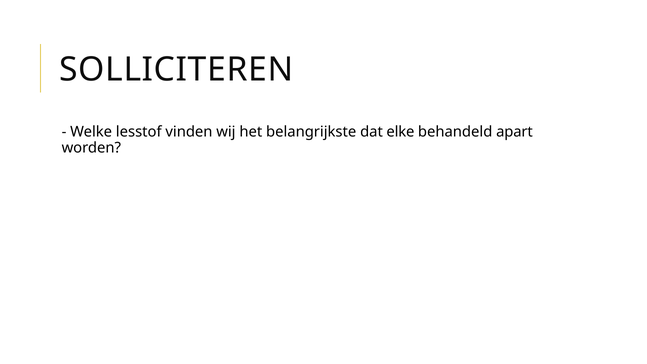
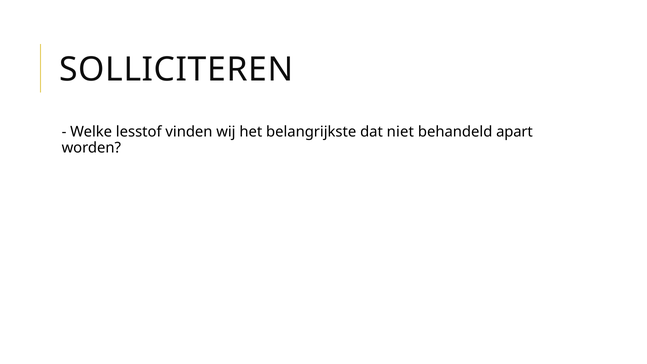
elke: elke -> niet
